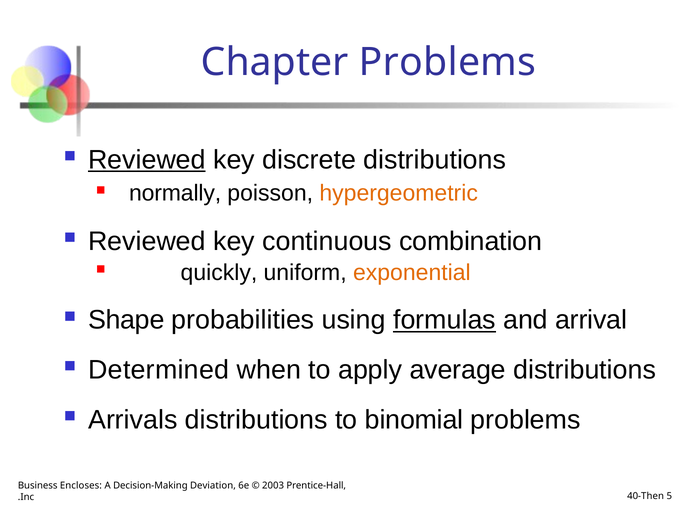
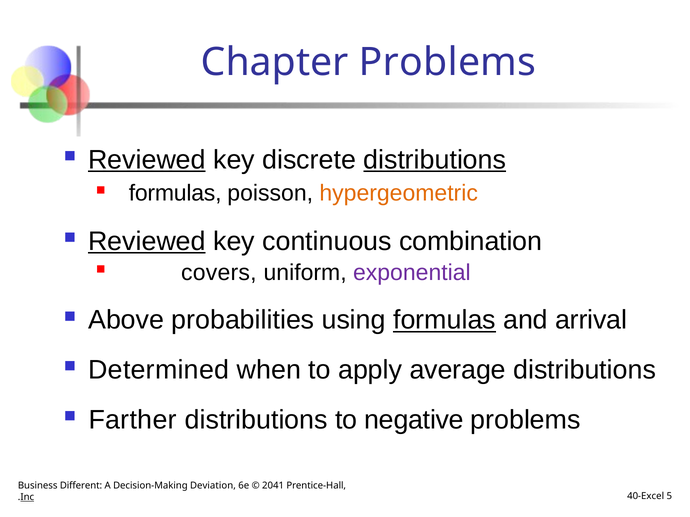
distributions at (435, 160) underline: none -> present
normally at (175, 193): normally -> formulas
Reviewed at (147, 242) underline: none -> present
quickly: quickly -> covers
exponential colour: orange -> purple
Shape: Shape -> Above
Arrivals: Arrivals -> Farther
binomial: binomial -> negative
Encloses: Encloses -> Different
2003: 2003 -> 2041
Inc underline: none -> present
Then: Then -> Excel
